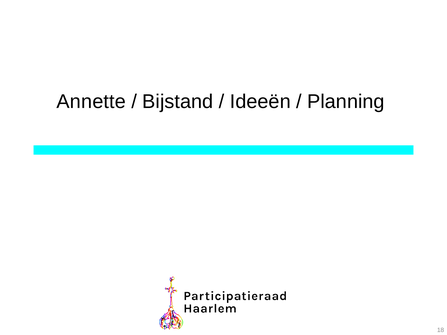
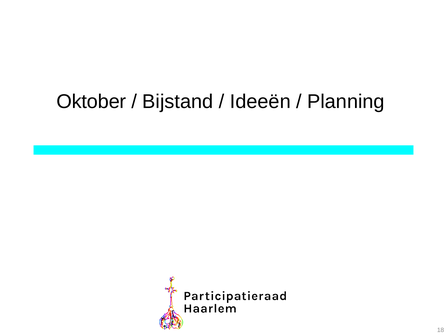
Annette: Annette -> Oktober
